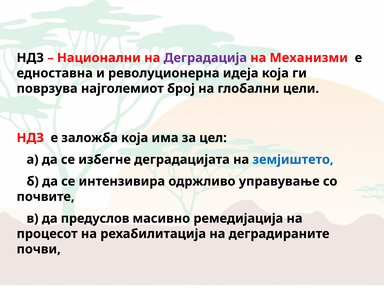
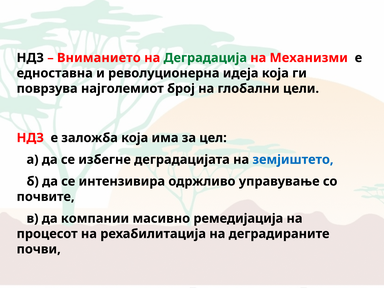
Национални: Национални -> Вниманието
Деградација colour: purple -> green
предуслов: предуслов -> компании
